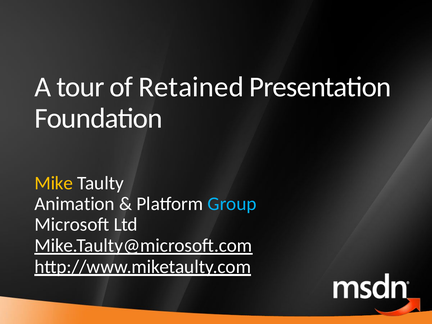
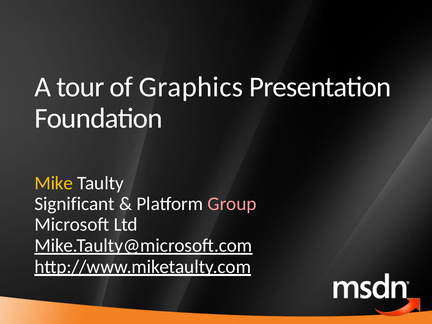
Retained: Retained -> Graphics
Animation: Animation -> Significant
Group colour: light blue -> pink
